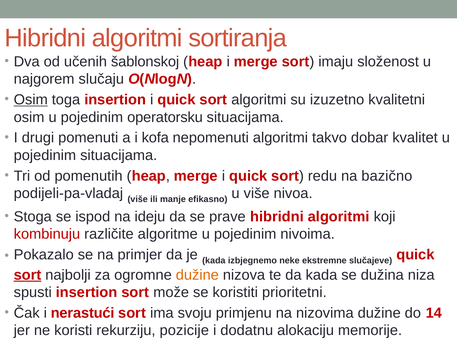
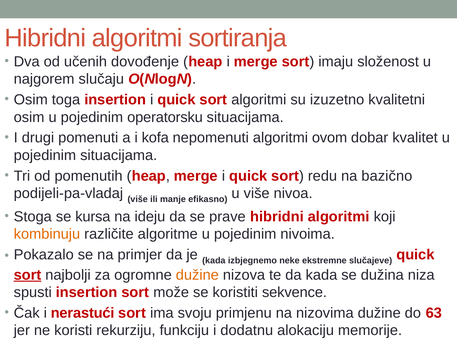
šablonskoj: šablonskoj -> dovođenje
Osim at (31, 100) underline: present -> none
takvo: takvo -> ovom
ispod: ispod -> kursa
kombinuju colour: red -> orange
prioritetni: prioritetni -> sekvence
14: 14 -> 63
pozicije: pozicije -> funkciju
